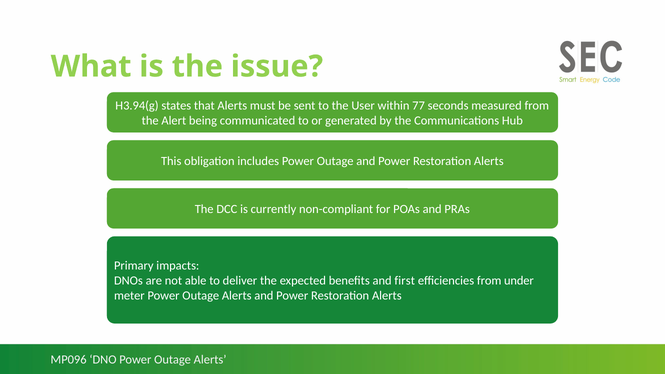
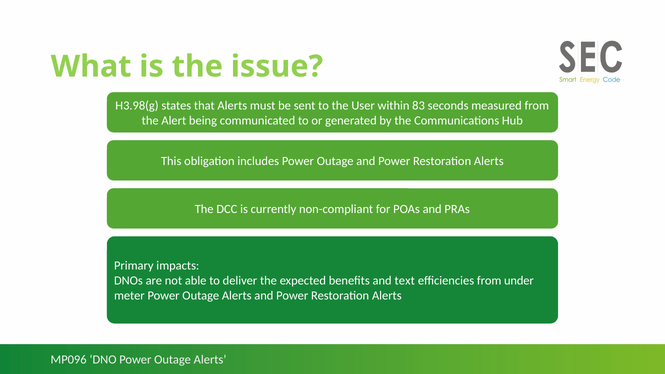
H3.94(g: H3.94(g -> H3.98(g
77: 77 -> 83
first: first -> text
